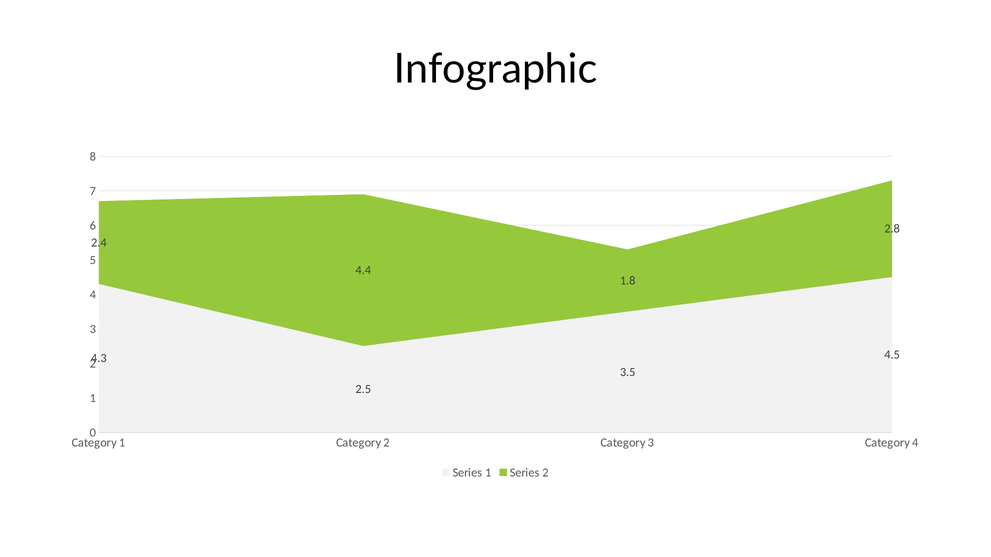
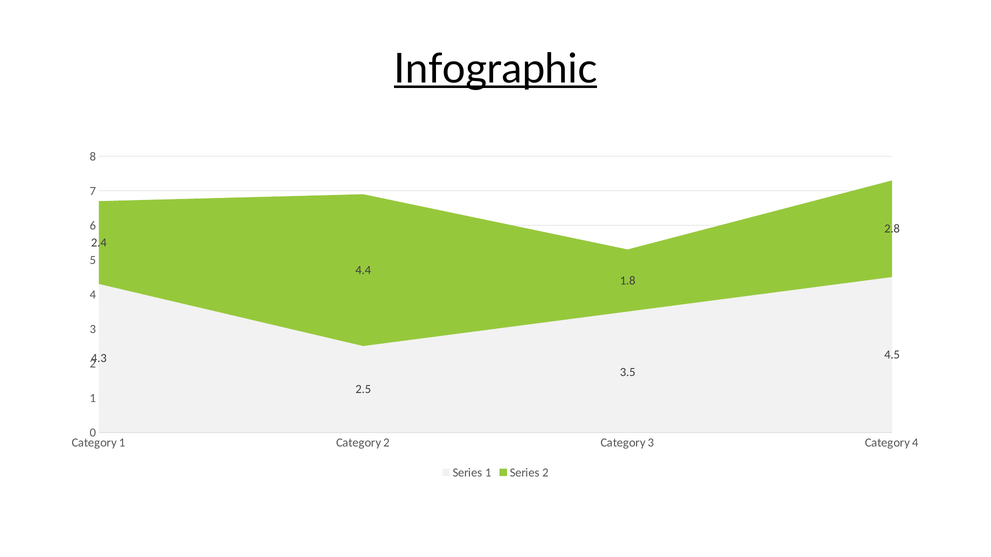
Infographic underline: none -> present
